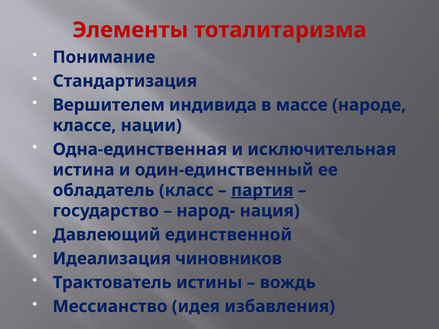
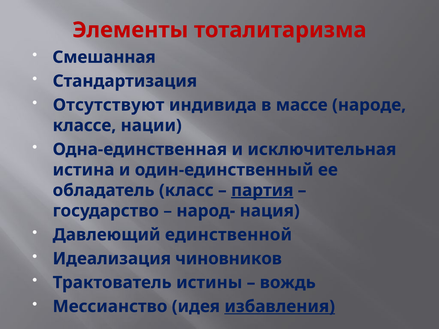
Понимание: Понимание -> Смешанная
Вершителем: Вершителем -> Отсутствуют
избавления underline: none -> present
